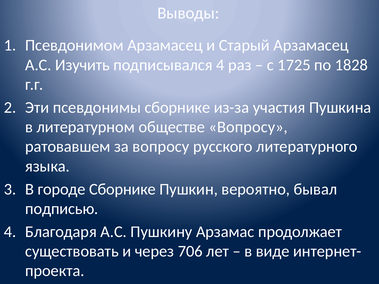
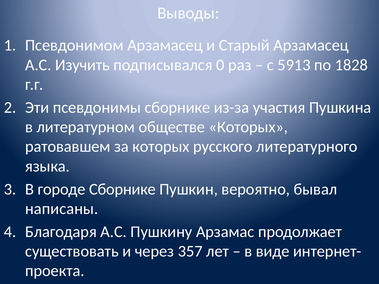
подписывался 4: 4 -> 0
1725: 1725 -> 5913
обществе Вопросу: Вопросу -> Которых
за вопросу: вопросу -> которых
подписью: подписью -> написаны
706: 706 -> 357
